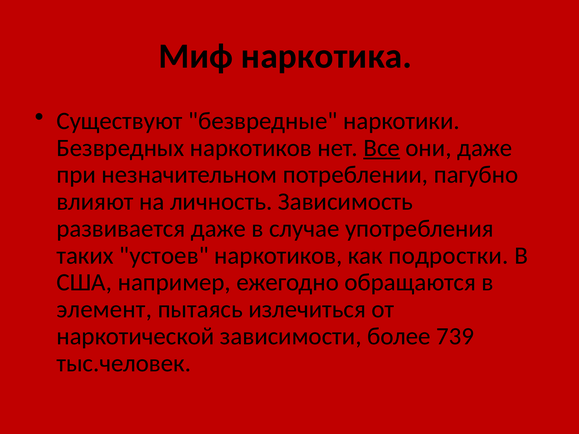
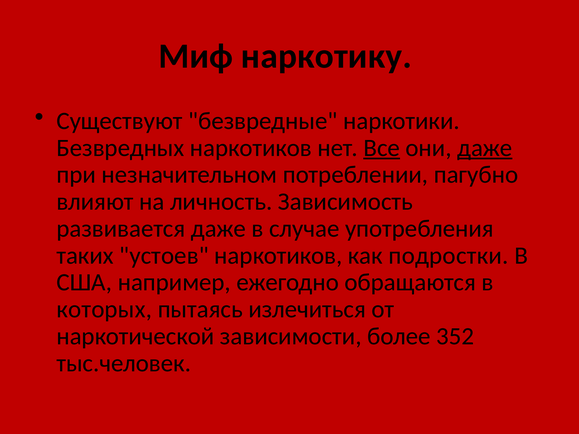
наркотика: наркотика -> наркотику
даже at (485, 148) underline: none -> present
элемент: элемент -> которых
739: 739 -> 352
